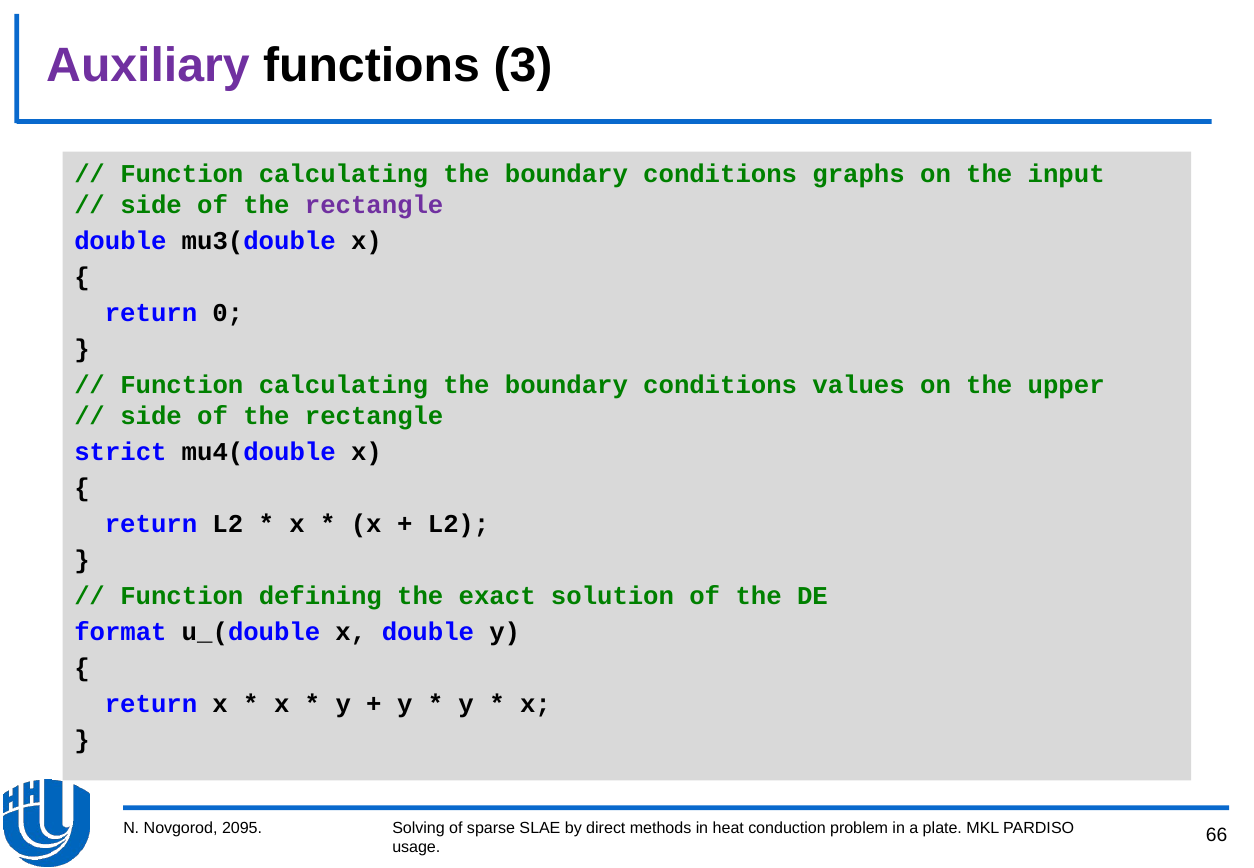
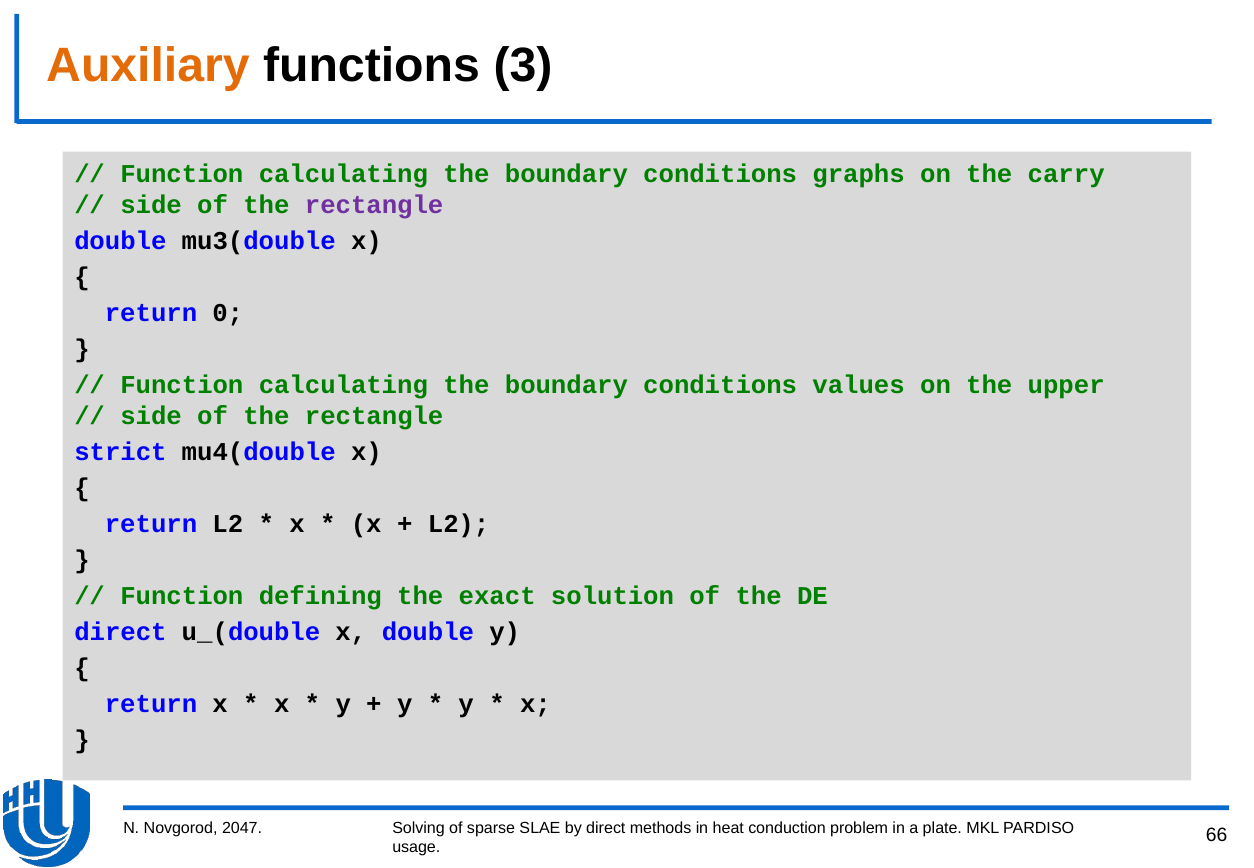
Auxiliary colour: purple -> orange
input: input -> carry
format at (120, 632): format -> direct
2095: 2095 -> 2047
